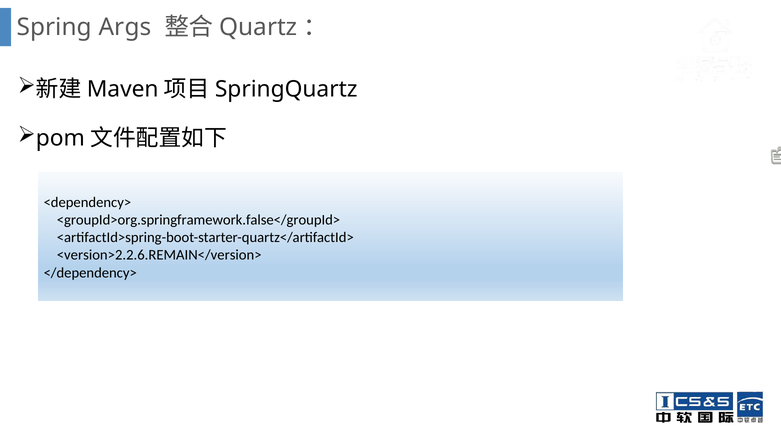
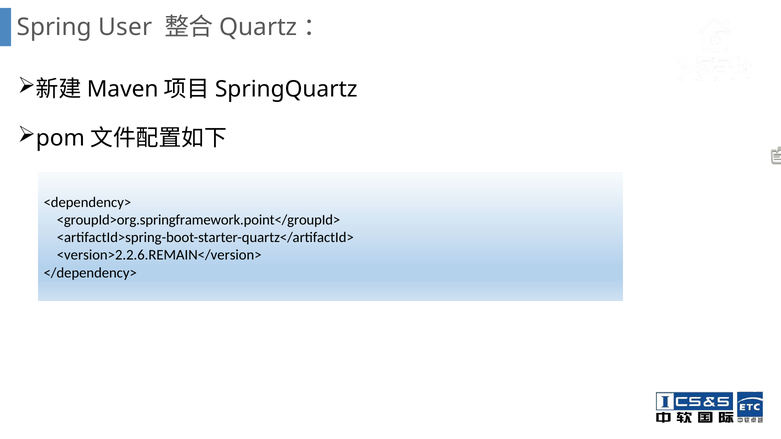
Args: Args -> User
<groupId>org.springframework.false</groupId>: <groupId>org.springframework.false</groupId> -> <groupId>org.springframework.point</groupId>
